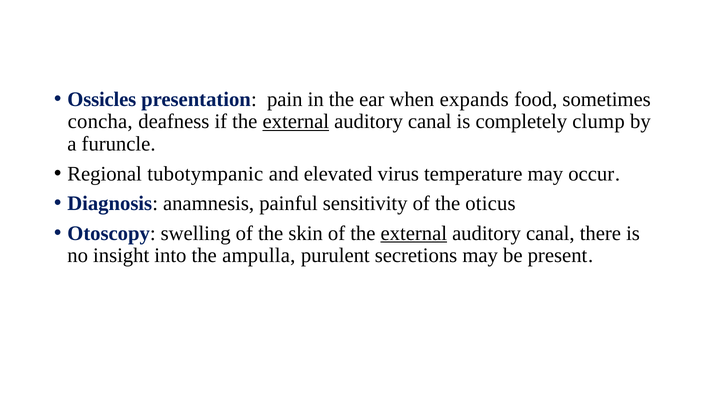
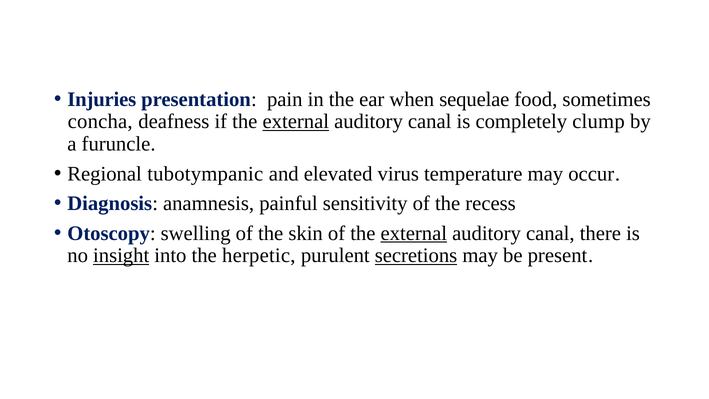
Ossicles: Ossicles -> Injuries
expands: expands -> sequelae
oticus: oticus -> recess
insight underline: none -> present
ampulla: ampulla -> herpetic
secretions underline: none -> present
